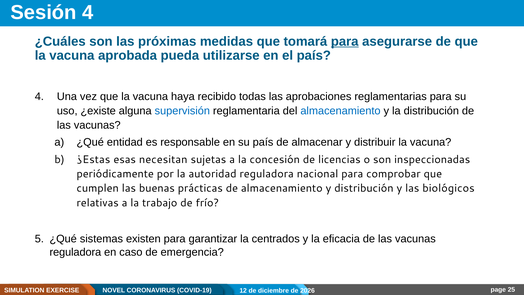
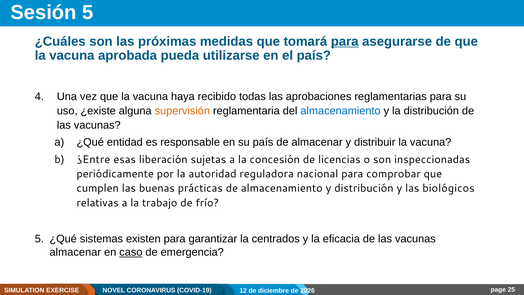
Sesión 4: 4 -> 5
supervisión colour: blue -> orange
¿Estas: ¿Estas -> ¿Entre
necesitan: necesitan -> liberación
reguladora at (75, 252): reguladora -> almacenar
caso underline: none -> present
